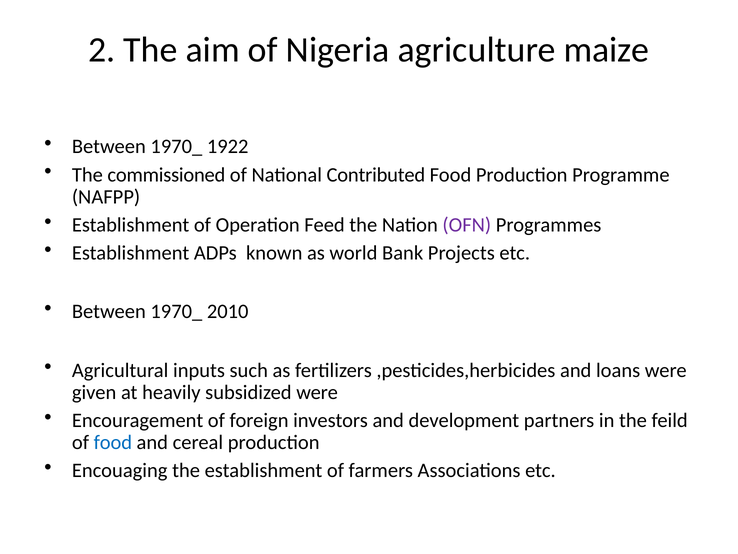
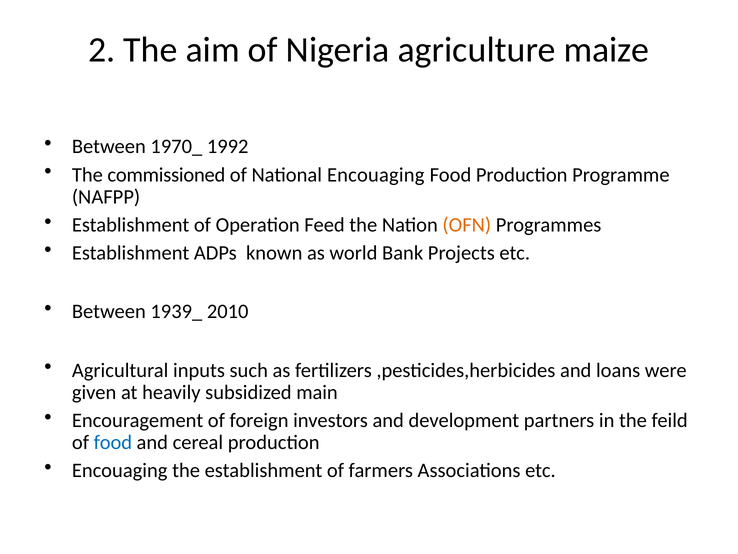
1922: 1922 -> 1992
National Contributed: Contributed -> Encouaging
OFN colour: purple -> orange
1970_ at (176, 311): 1970_ -> 1939_
subsidized were: were -> main
